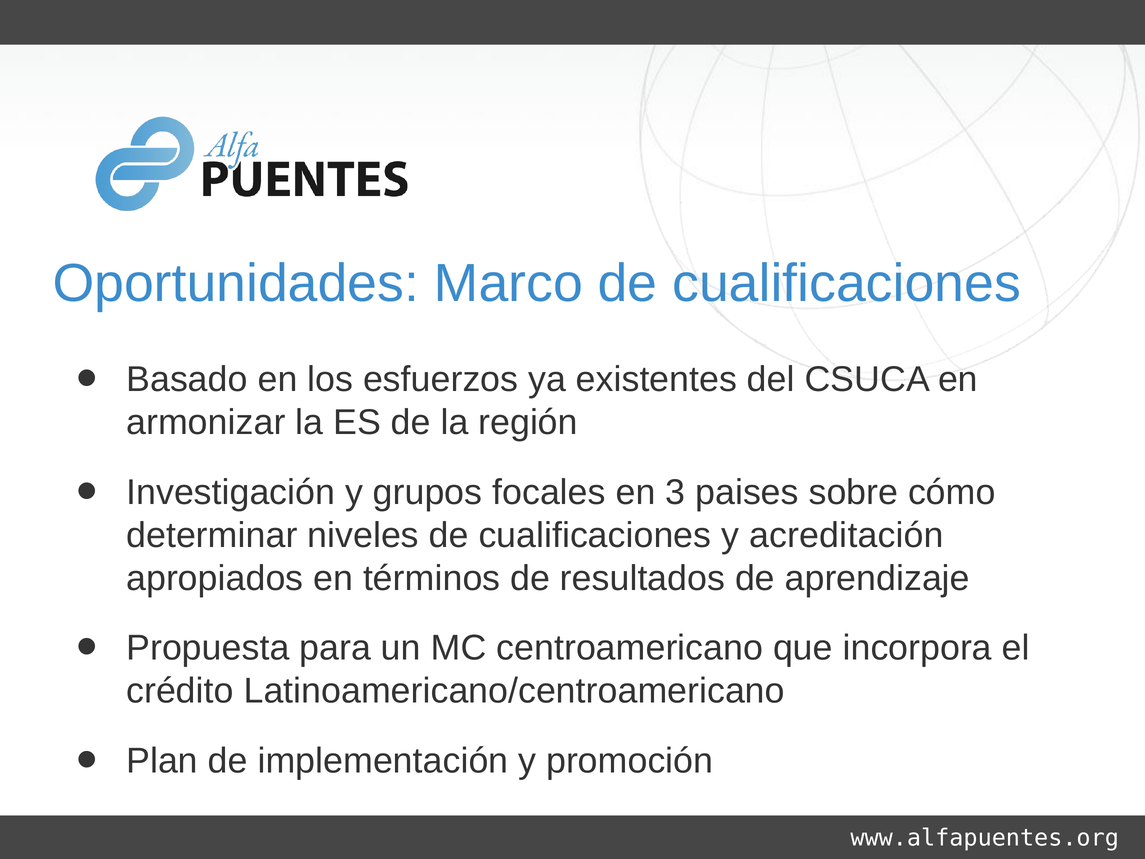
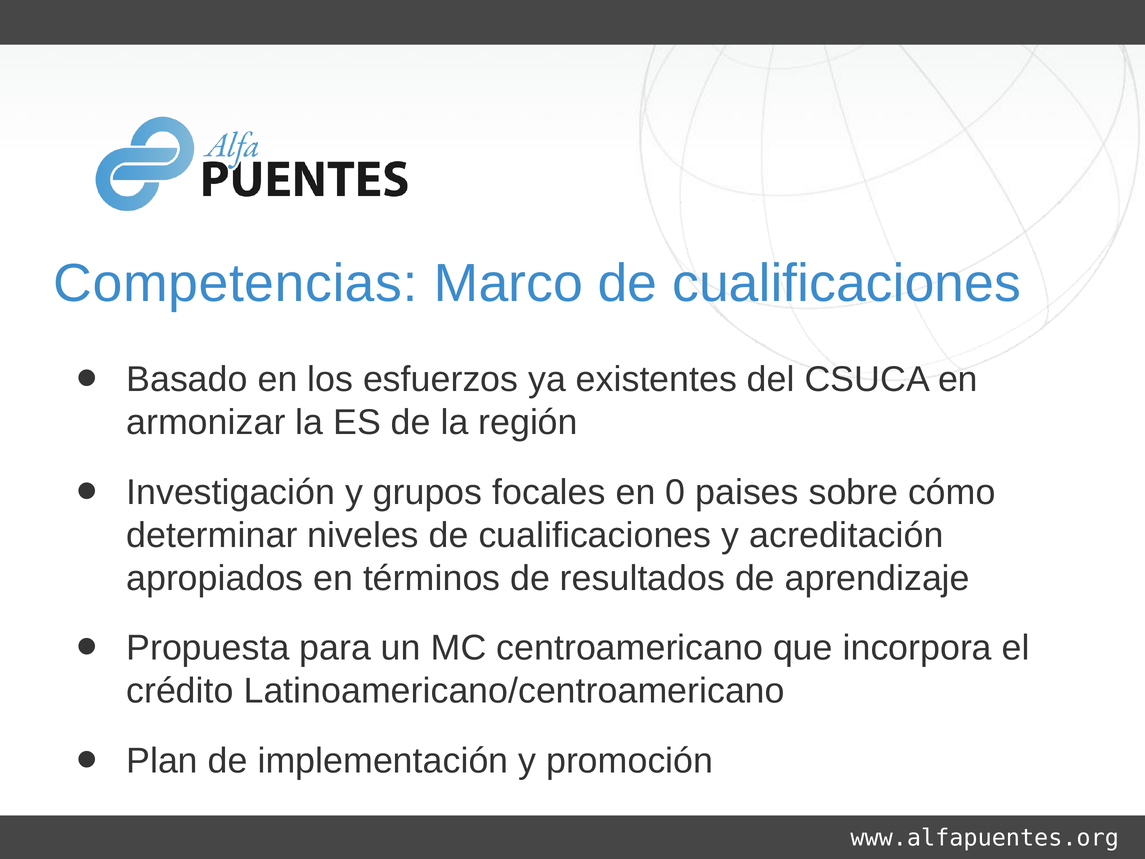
Oportunidades: Oportunidades -> Competencias
3: 3 -> 0
